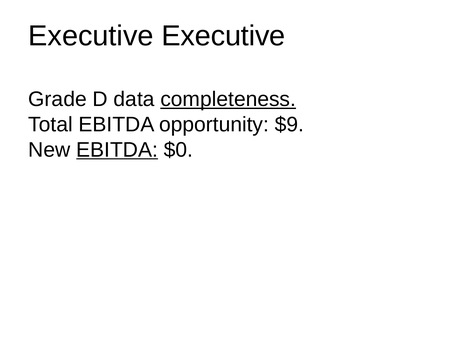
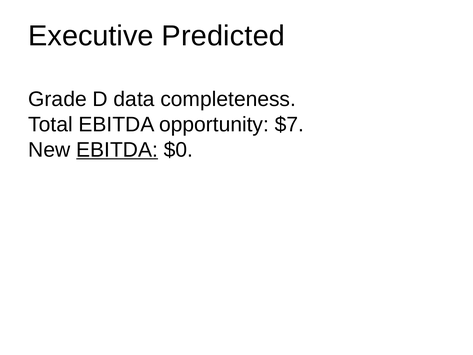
Executive Executive: Executive -> Predicted
completeness underline: present -> none
$9: $9 -> $7
